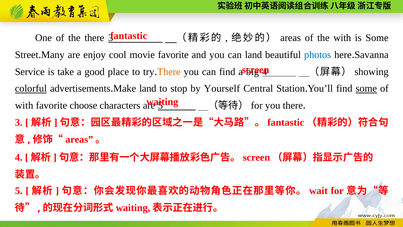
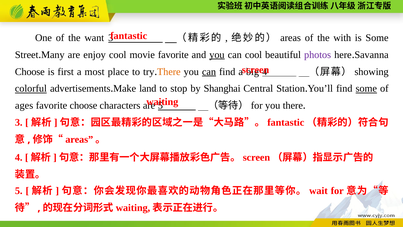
the there: there -> want
you at (217, 55) underline: none -> present
can land: land -> cool
photos colour: blue -> purple
Service at (30, 72): Service -> Choose
take: take -> first
good: good -> most
can at (209, 72) underline: none -> present
Yourself: Yourself -> Shanghai
with at (24, 105): with -> ages
